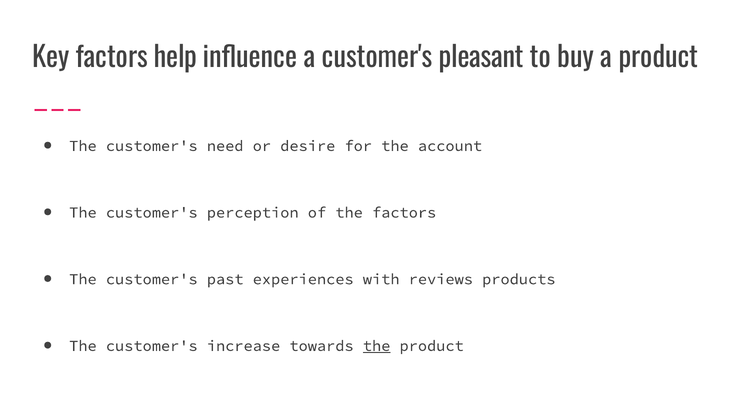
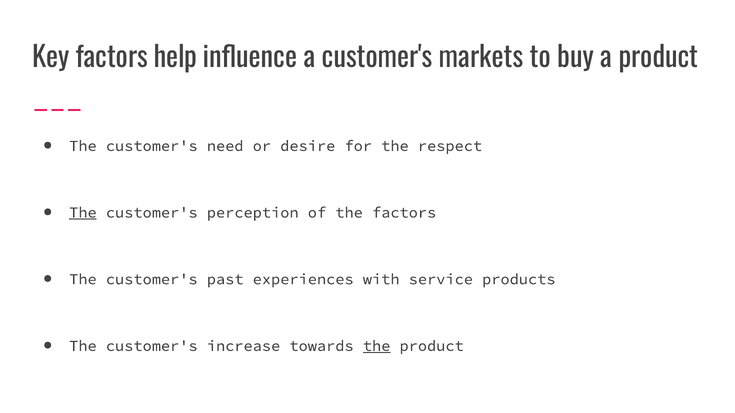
pleasant: pleasant -> markets
account: account -> respect
The at (83, 213) underline: none -> present
reviews: reviews -> service
